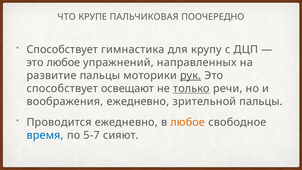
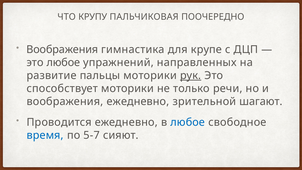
КРУПЕ: КРУПЕ -> КРУПУ
Способствует at (62, 49): Способствует -> Воображения
крупу: крупу -> крупе
способствует освещают: освещают -> моторики
только underline: present -> none
зрительной пальцы: пальцы -> шагают
любое at (188, 122) colour: orange -> blue
